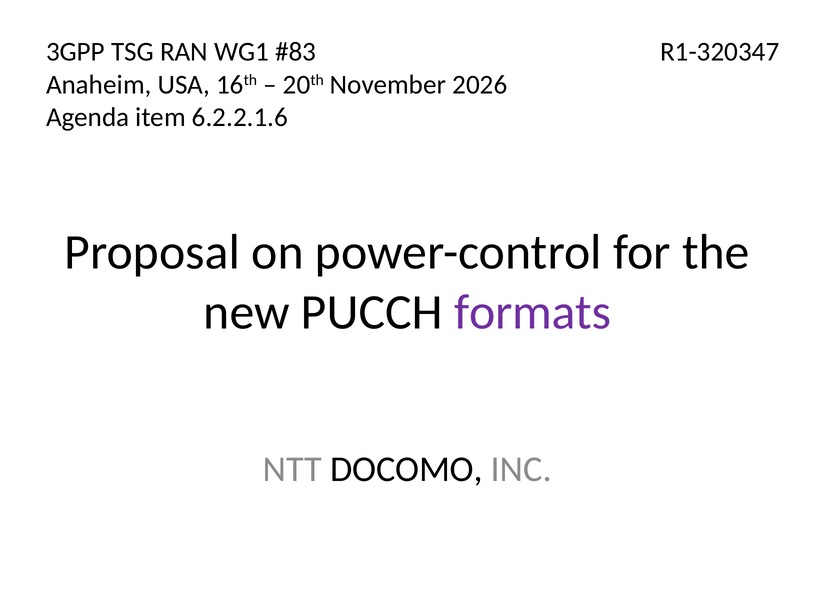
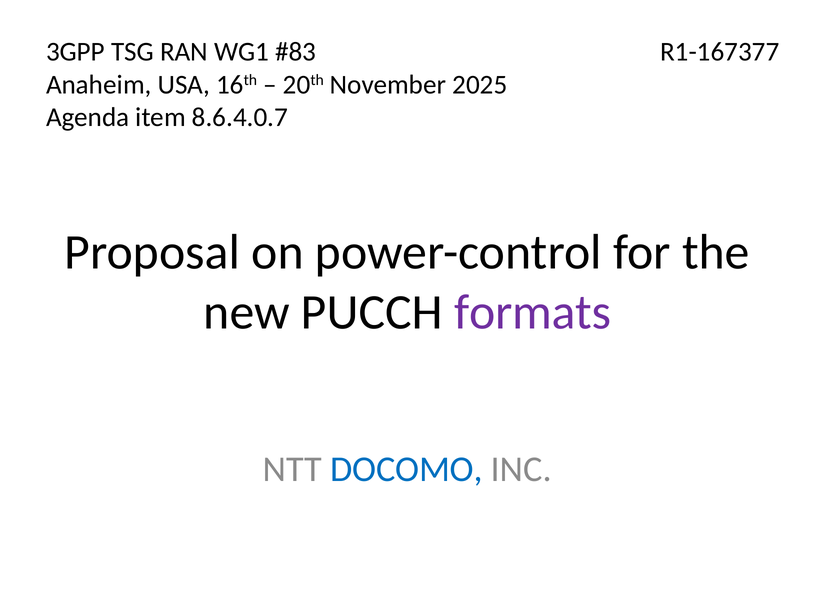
R1-320347: R1-320347 -> R1-167377
2026: 2026 -> 2025
6.2.2.1.6: 6.2.2.1.6 -> 8.6.4.0.7
DOCOMO colour: black -> blue
